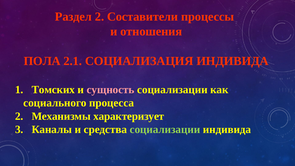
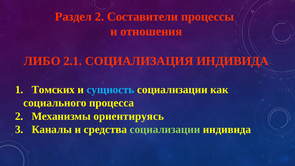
ПОЛА: ПОЛА -> ЛИБО
сущность colour: pink -> light blue
характеризует: характеризует -> ориентируясь
